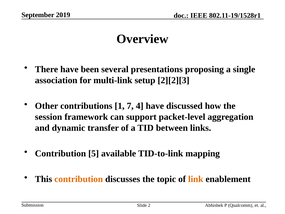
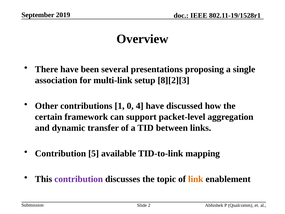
2][2][3: 2][2][3 -> 8][2][3
7: 7 -> 0
session: session -> certain
contribution at (79, 179) colour: orange -> purple
